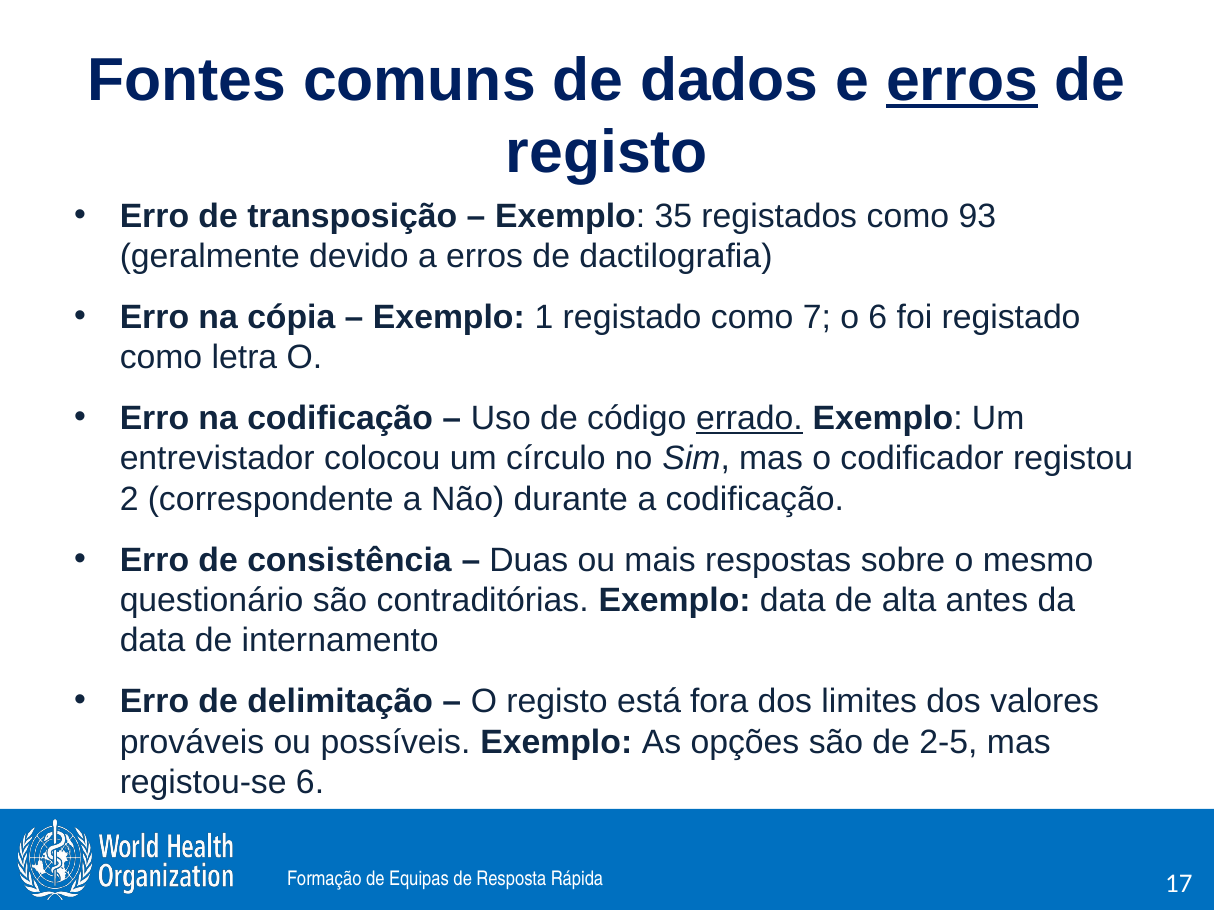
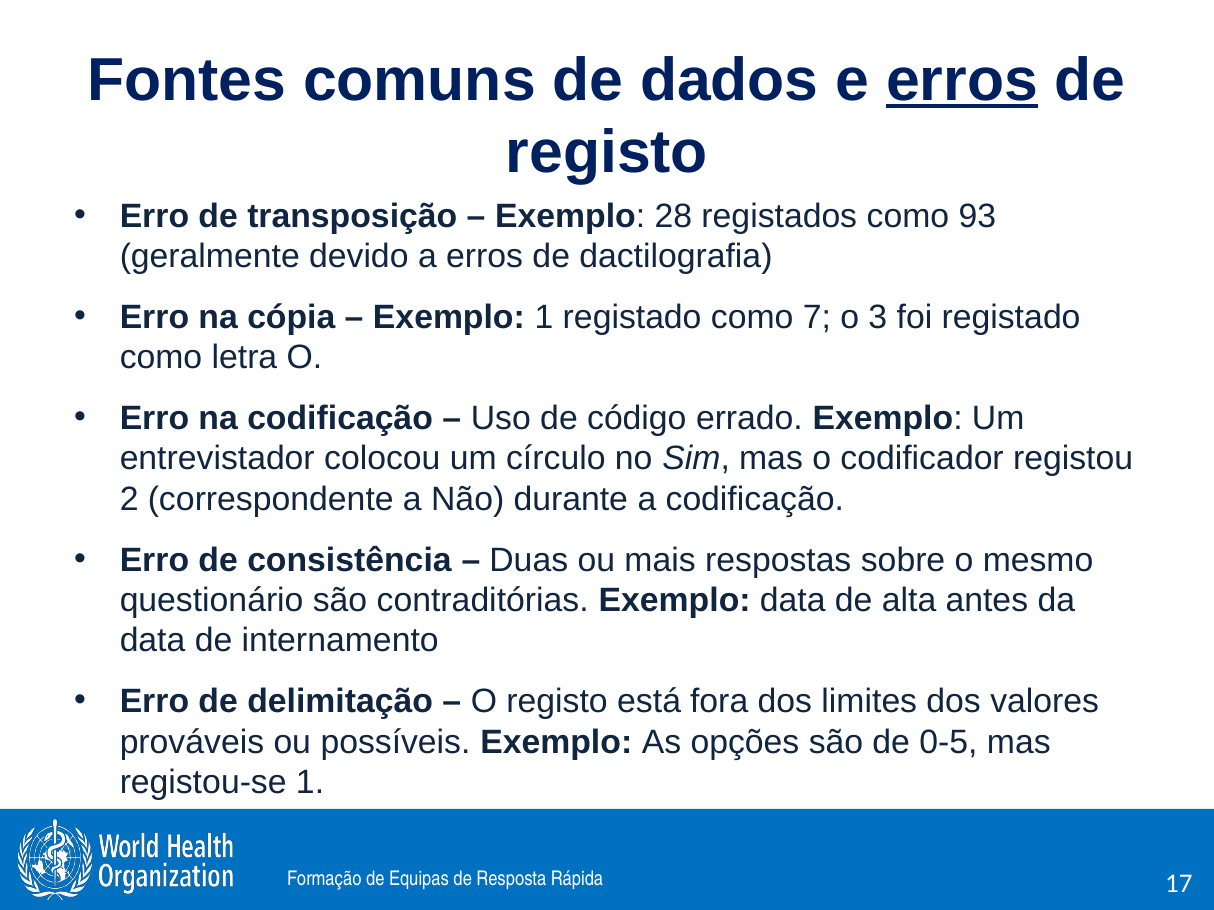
35: 35 -> 28
o 6: 6 -> 3
errado underline: present -> none
2-5: 2-5 -> 0-5
registou-se 6: 6 -> 1
